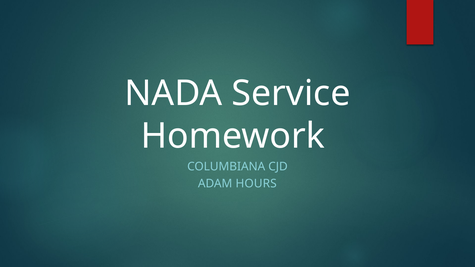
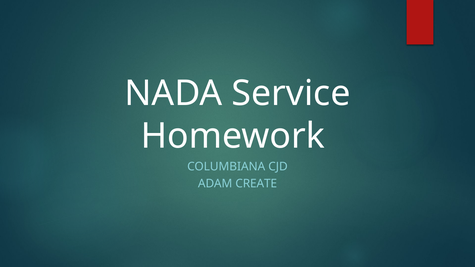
HOURS: HOURS -> CREATE
